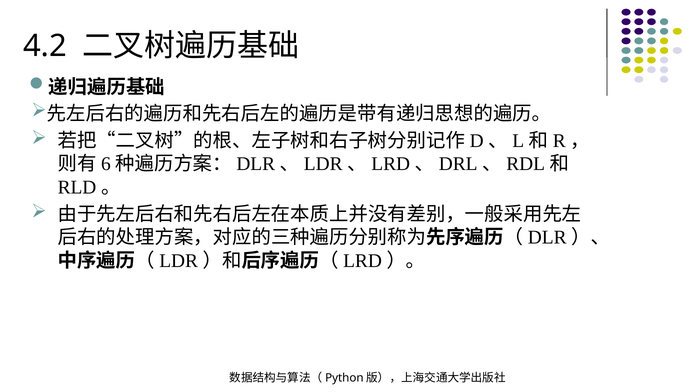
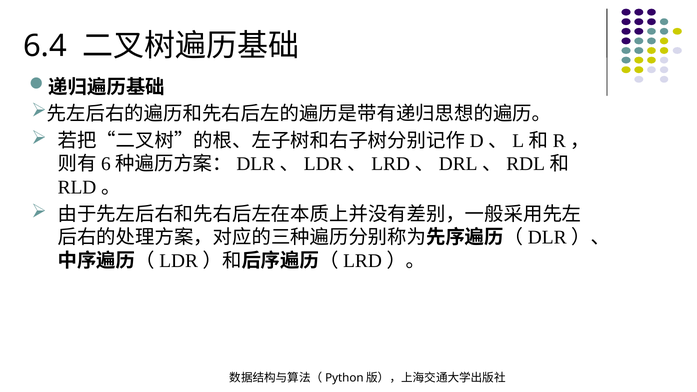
4.2: 4.2 -> 6.4
